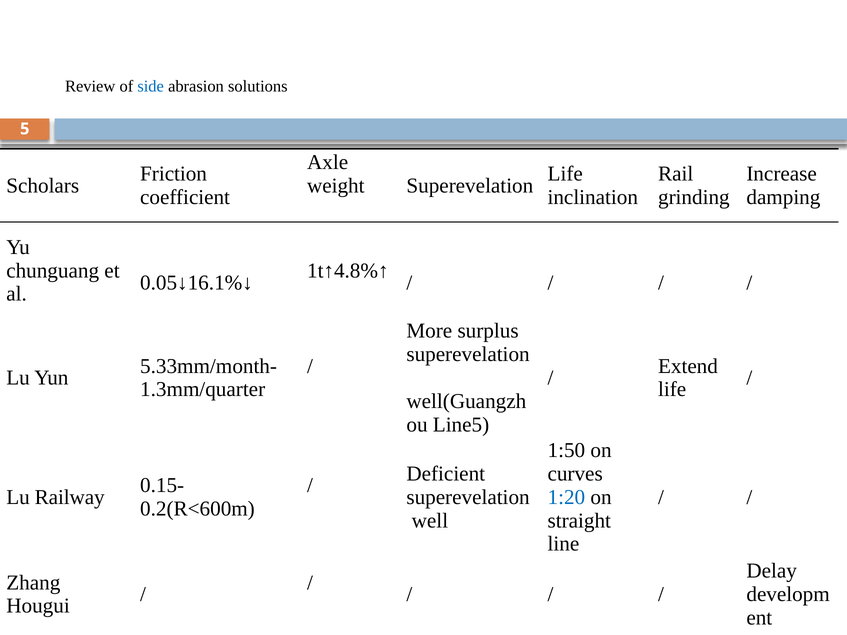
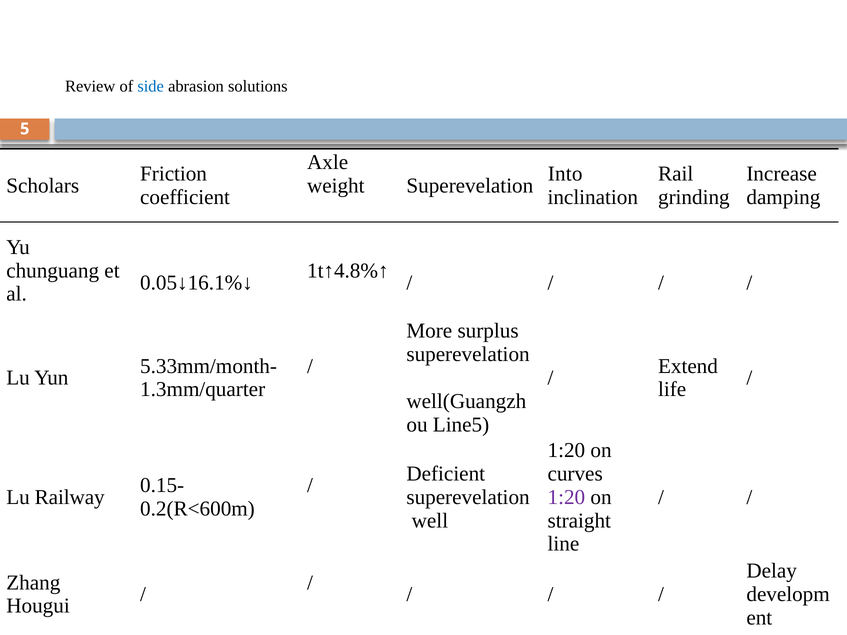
Life at (565, 174): Life -> Into
1:50 at (566, 450): 1:50 -> 1:20
1:20 at (566, 497) colour: blue -> purple
